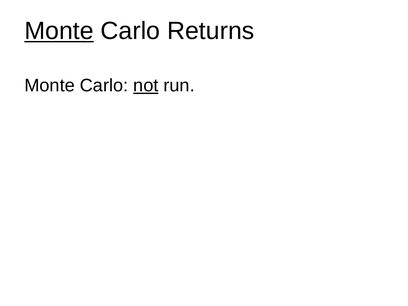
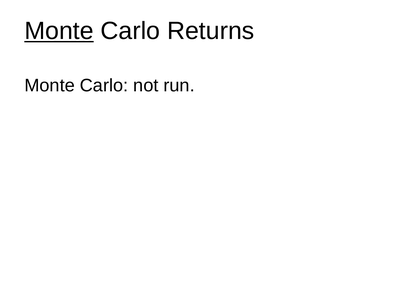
not underline: present -> none
